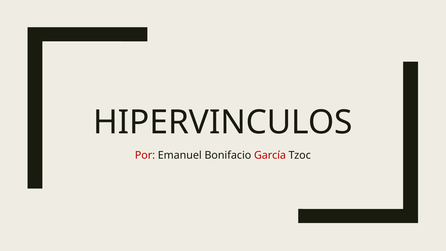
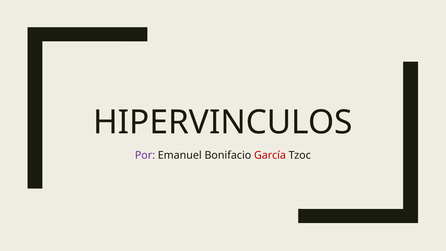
Por colour: red -> purple
